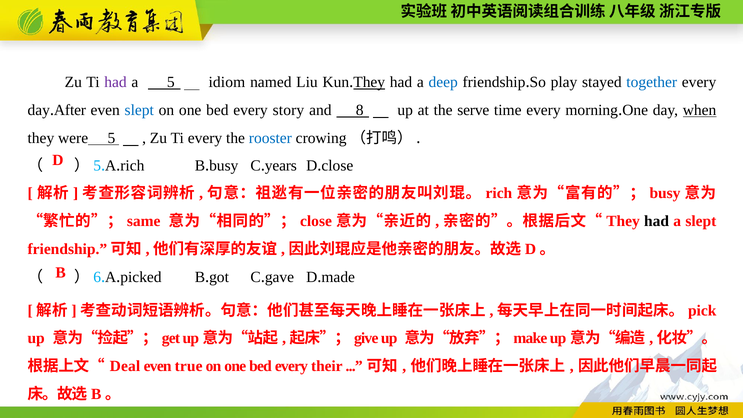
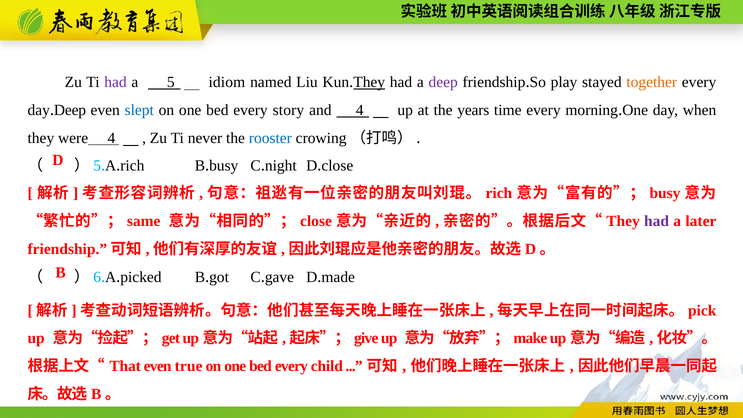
deep at (443, 82) colour: blue -> purple
together colour: blue -> orange
After at (70, 110): After -> Deep
and 8: 8 -> 4
serve: serve -> years
when underline: present -> none
were 5: 5 -> 4
Ti every: every -> never
years: years -> night
had at (657, 221) colour: black -> purple
a slept: slept -> later
Deal: Deal -> That
their: their -> child
